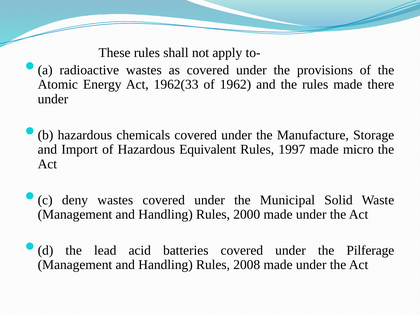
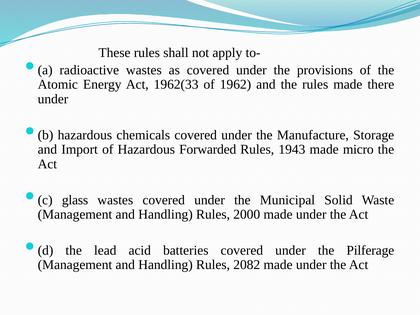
Equivalent: Equivalent -> Forwarded
1997: 1997 -> 1943
deny: deny -> glass
2008: 2008 -> 2082
